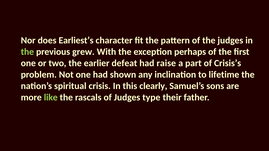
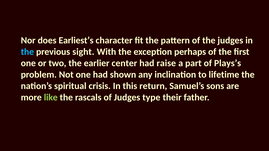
the at (27, 52) colour: light green -> light blue
grew: grew -> sight
defeat: defeat -> center
Crisis’s: Crisis’s -> Plays’s
clearly: clearly -> return
